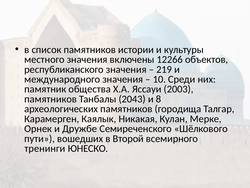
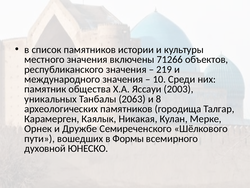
12266: 12266 -> 71266
памятников at (51, 99): памятников -> уникальных
2043: 2043 -> 2063
Второй: Второй -> Формы
тренинги: тренинги -> духовной
